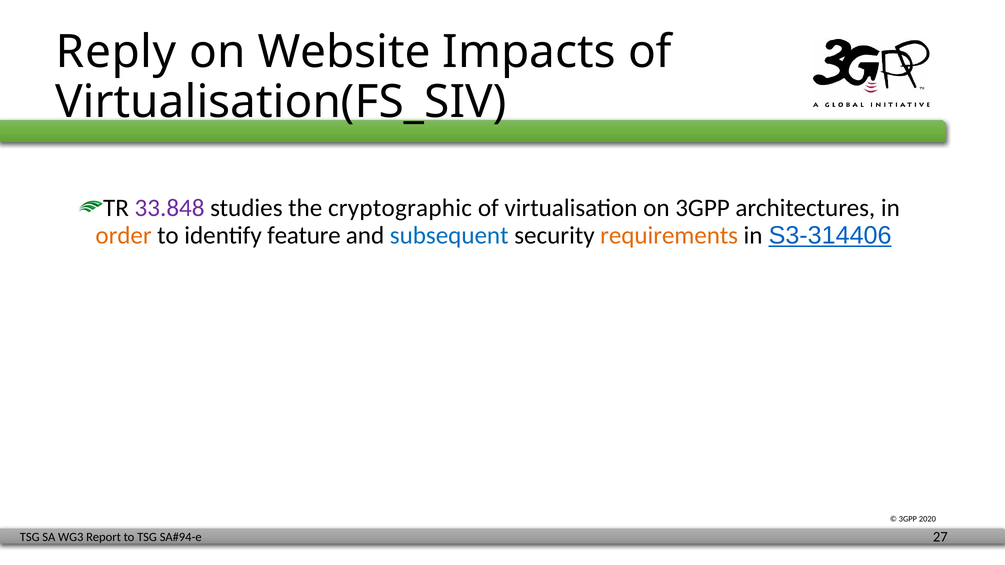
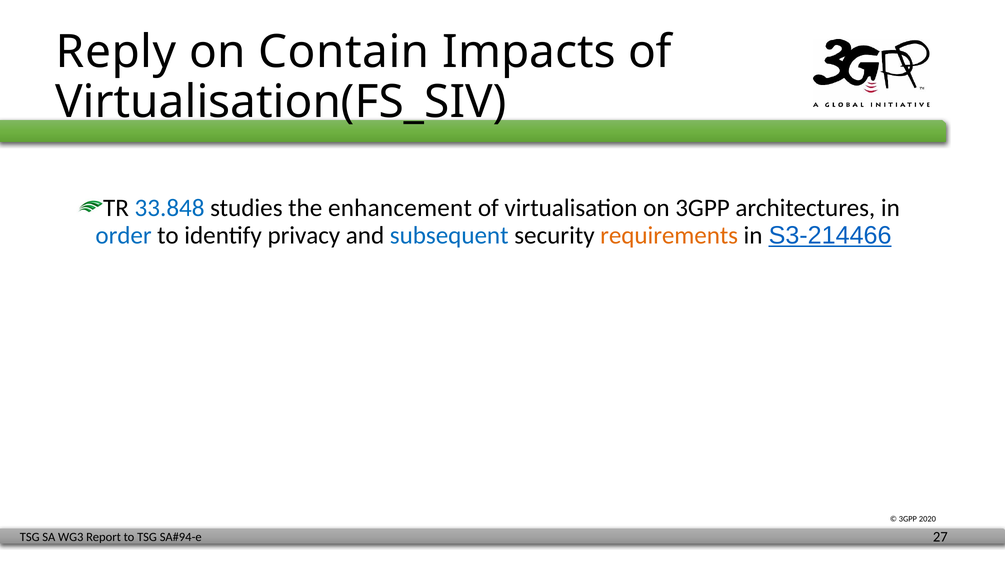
Website: Website -> Contain
33.848 colour: purple -> blue
cryptographic: cryptographic -> enhancement
order colour: orange -> blue
feature: feature -> privacy
S3-314406: S3-314406 -> S3-214466
